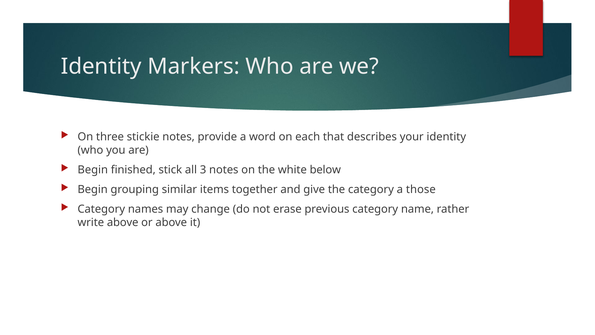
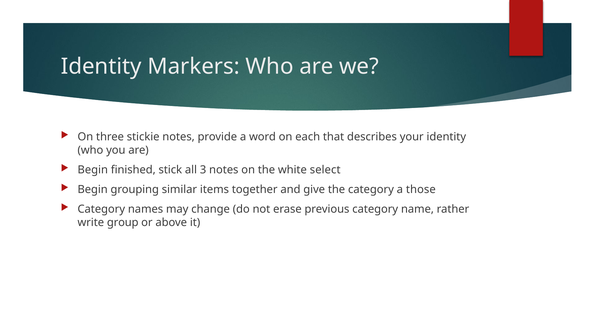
below: below -> select
write above: above -> group
